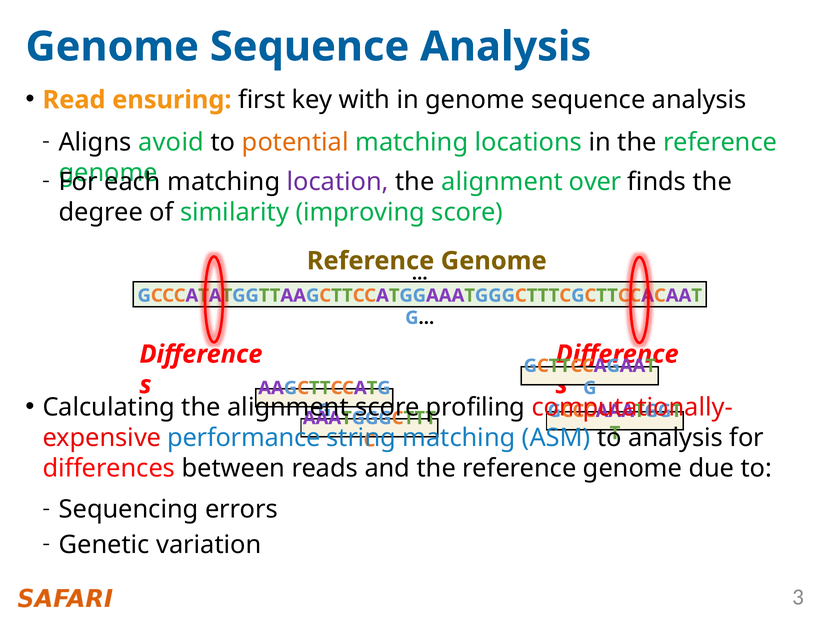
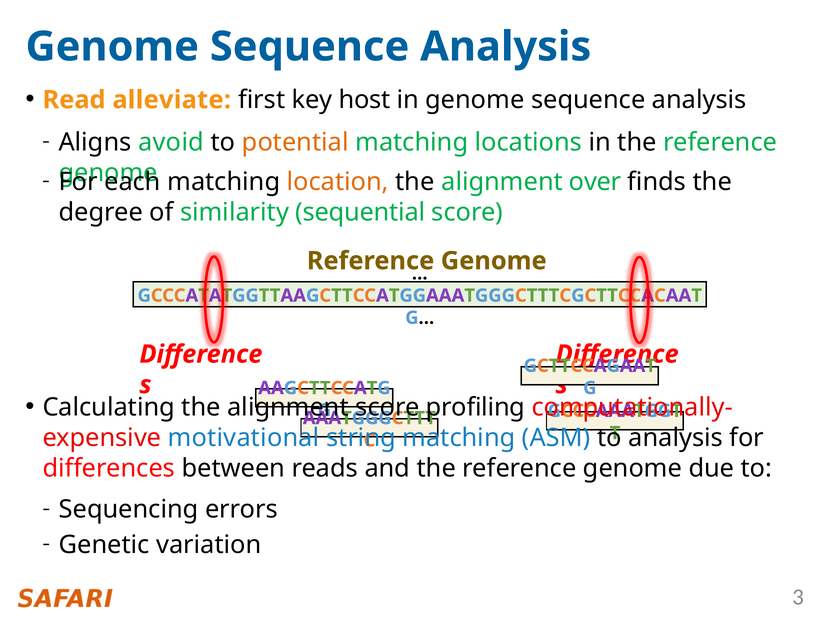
ensuring: ensuring -> alleviate
with: with -> host
location colour: purple -> orange
improving: improving -> sequential
performance: performance -> motivational
